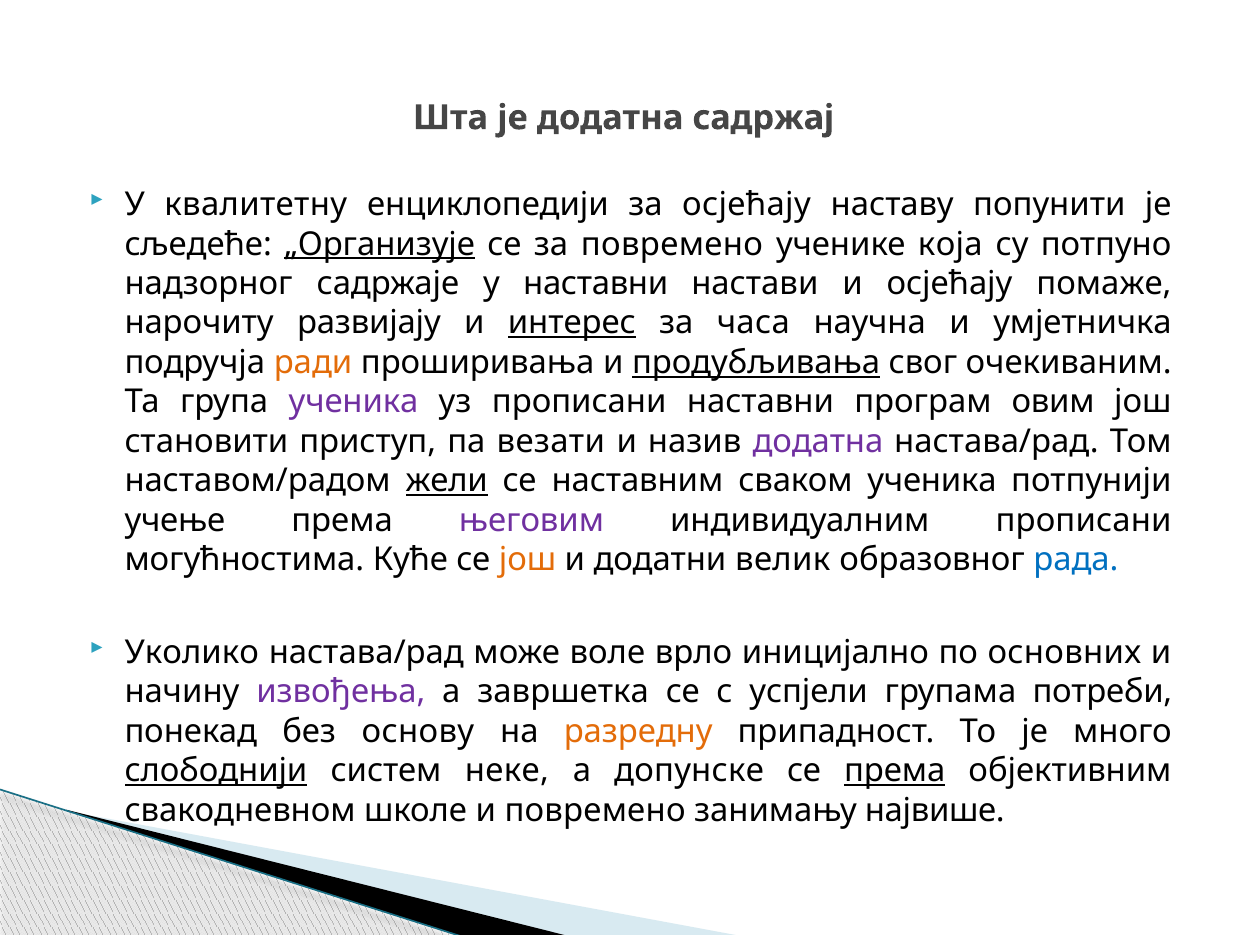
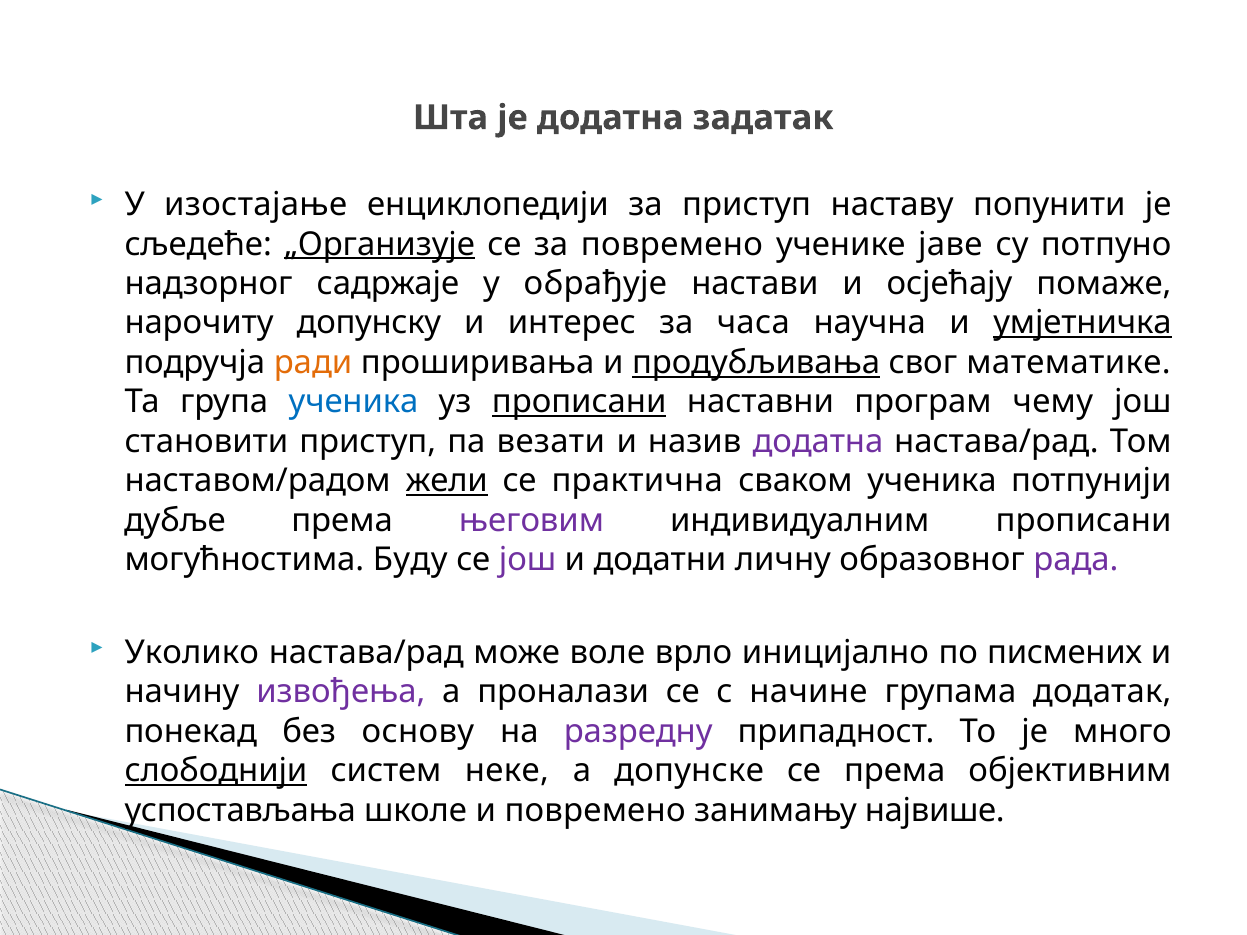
садржај: садржај -> задатак
квалитетну: квалитетну -> изостајање
за осјећају: осјећају -> приступ
која: која -> јаве
у наставни: наставни -> обрађује
развијају: развијају -> допунску
интерес underline: present -> none
умјетничка underline: none -> present
очекиваним: очекиваним -> мaтемaтике
ученика at (354, 402) colour: purple -> blue
прописани at (579, 402) underline: none -> present
овим: овим -> чему
наставним: наставним -> практична
учење: учење -> дубље
Кућe: Кућe -> Буду
још at (527, 560) colour: orange -> purple
велик: велик -> личну
рада colour: blue -> purple
основних: основних -> писмених
завршетка: завршетка -> проналази
успјели: успјели -> начине
потреби: потреби -> додатак
разредну colour: orange -> purple
према at (895, 771) underline: present -> none
свакодневном: свакодневном -> успостављања
